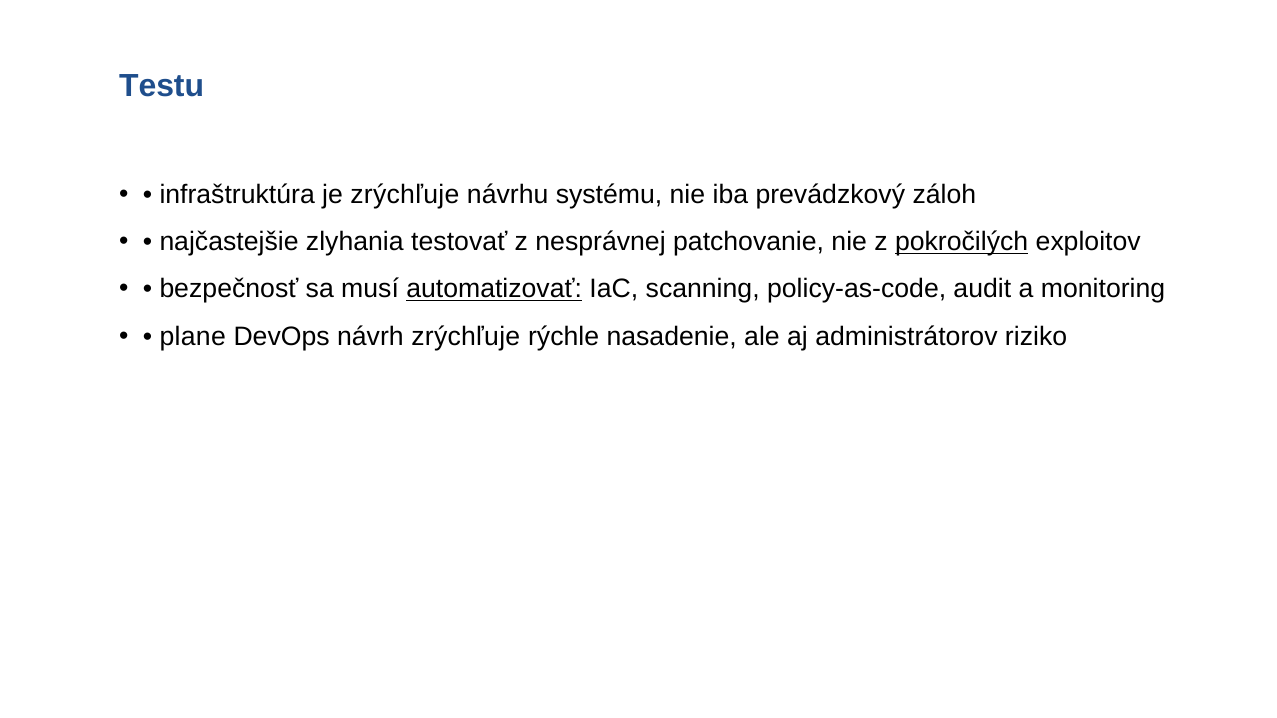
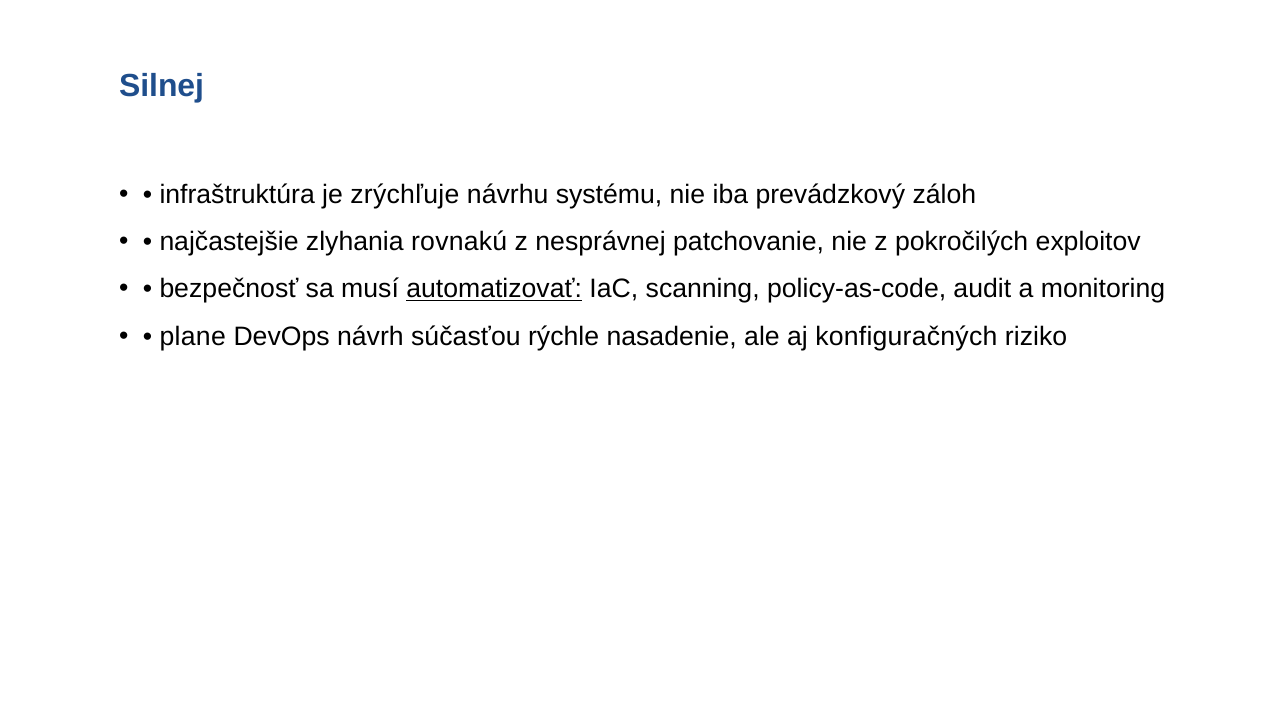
Testu: Testu -> Silnej
testovať: testovať -> rovnakú
pokročilých underline: present -> none
návrh zrýchľuje: zrýchľuje -> súčasťou
administrátorov: administrátorov -> konfiguračných
